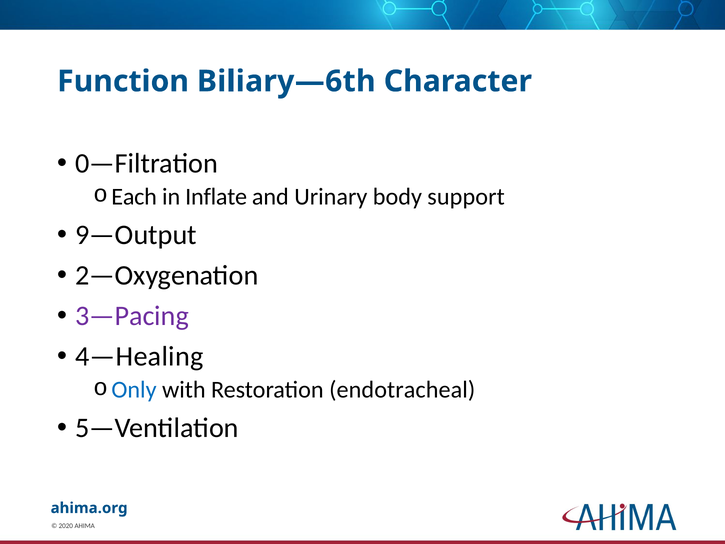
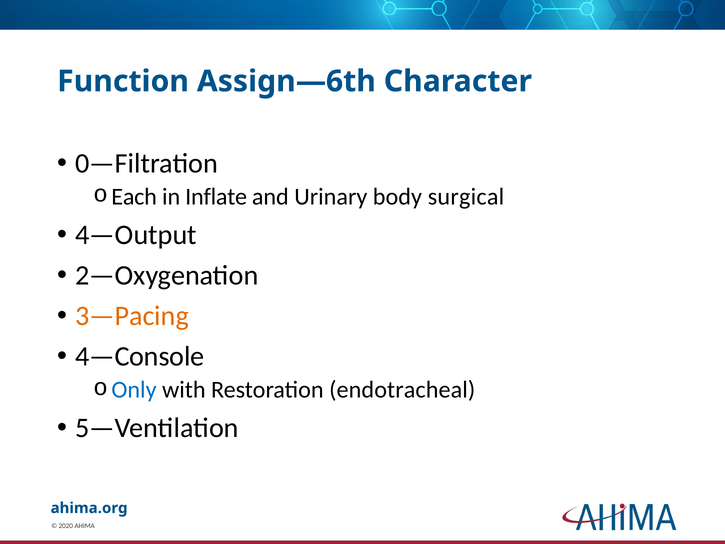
Biliary—6th: Biliary—6th -> Assign—6th
support: support -> surgical
9—Output: 9—Output -> 4—Output
3—Pacing colour: purple -> orange
4—Healing: 4—Healing -> 4—Console
